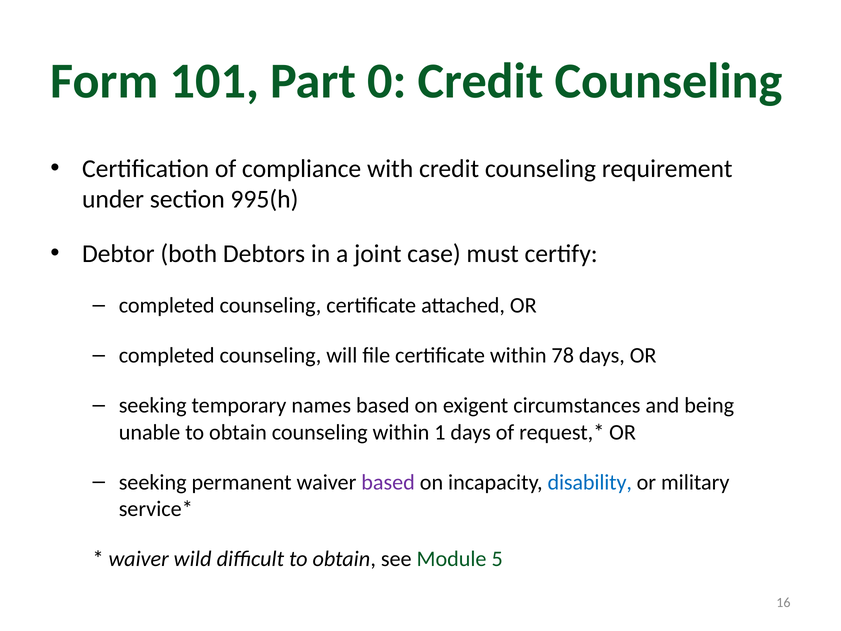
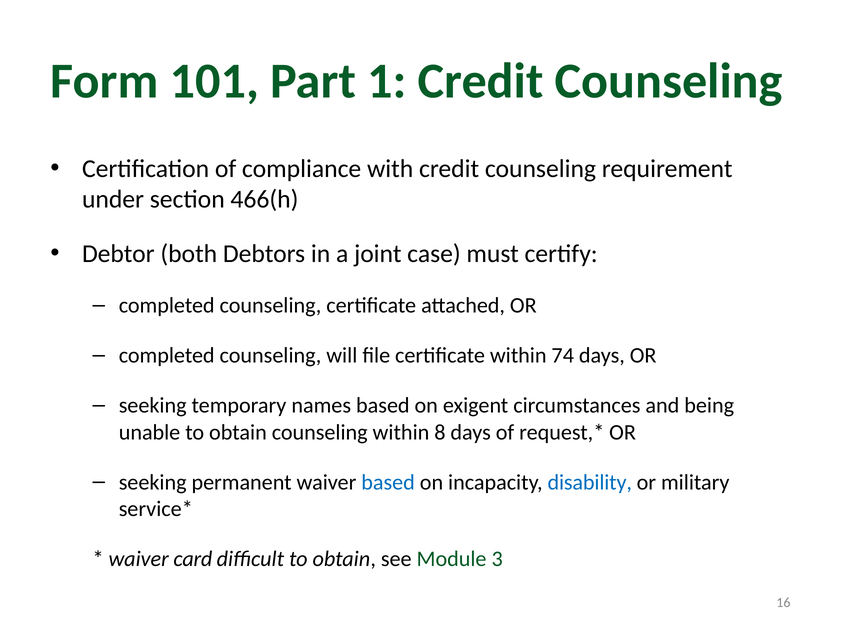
0: 0 -> 1
995(h: 995(h -> 466(h
78: 78 -> 74
1: 1 -> 8
based at (388, 482) colour: purple -> blue
wild: wild -> card
5: 5 -> 3
